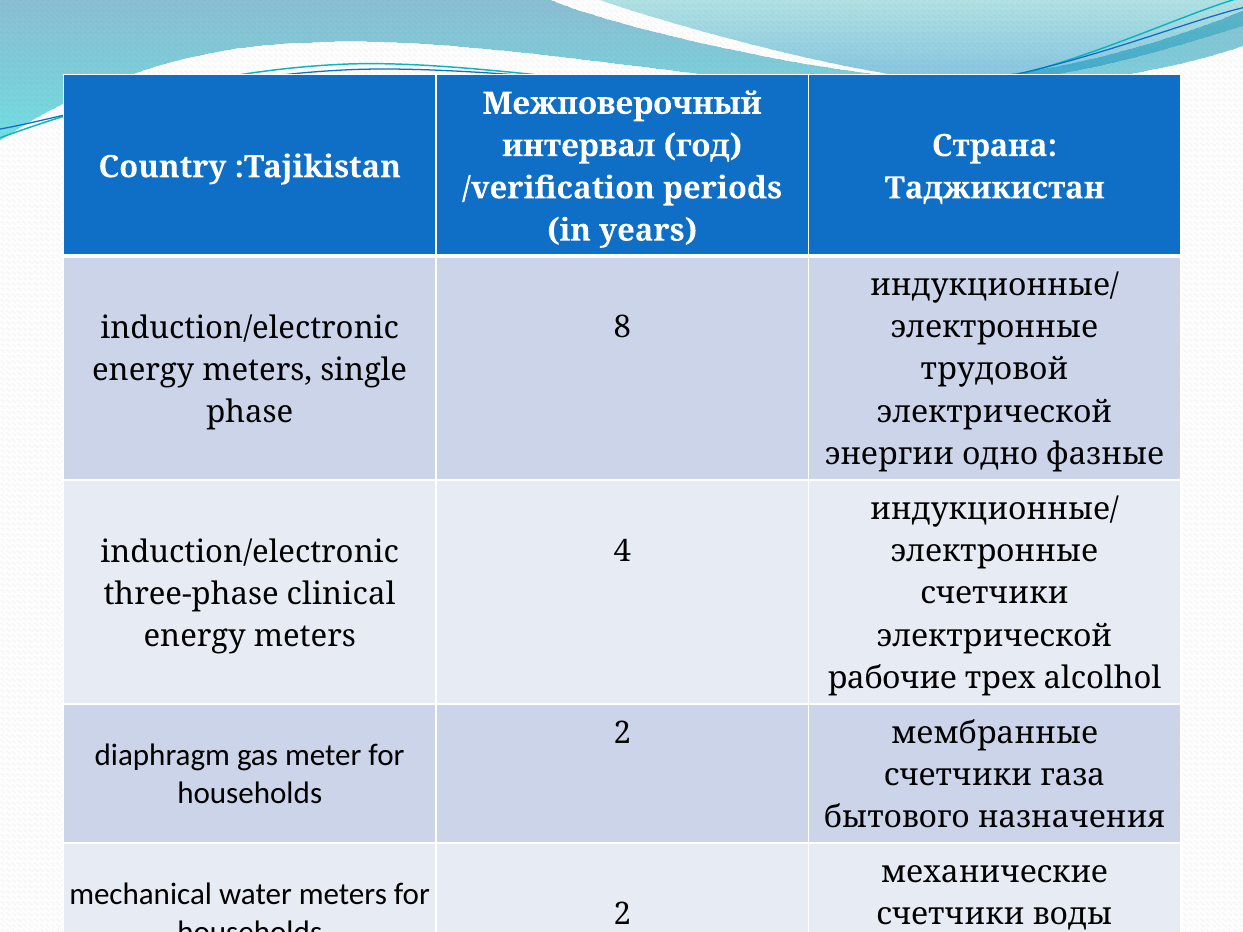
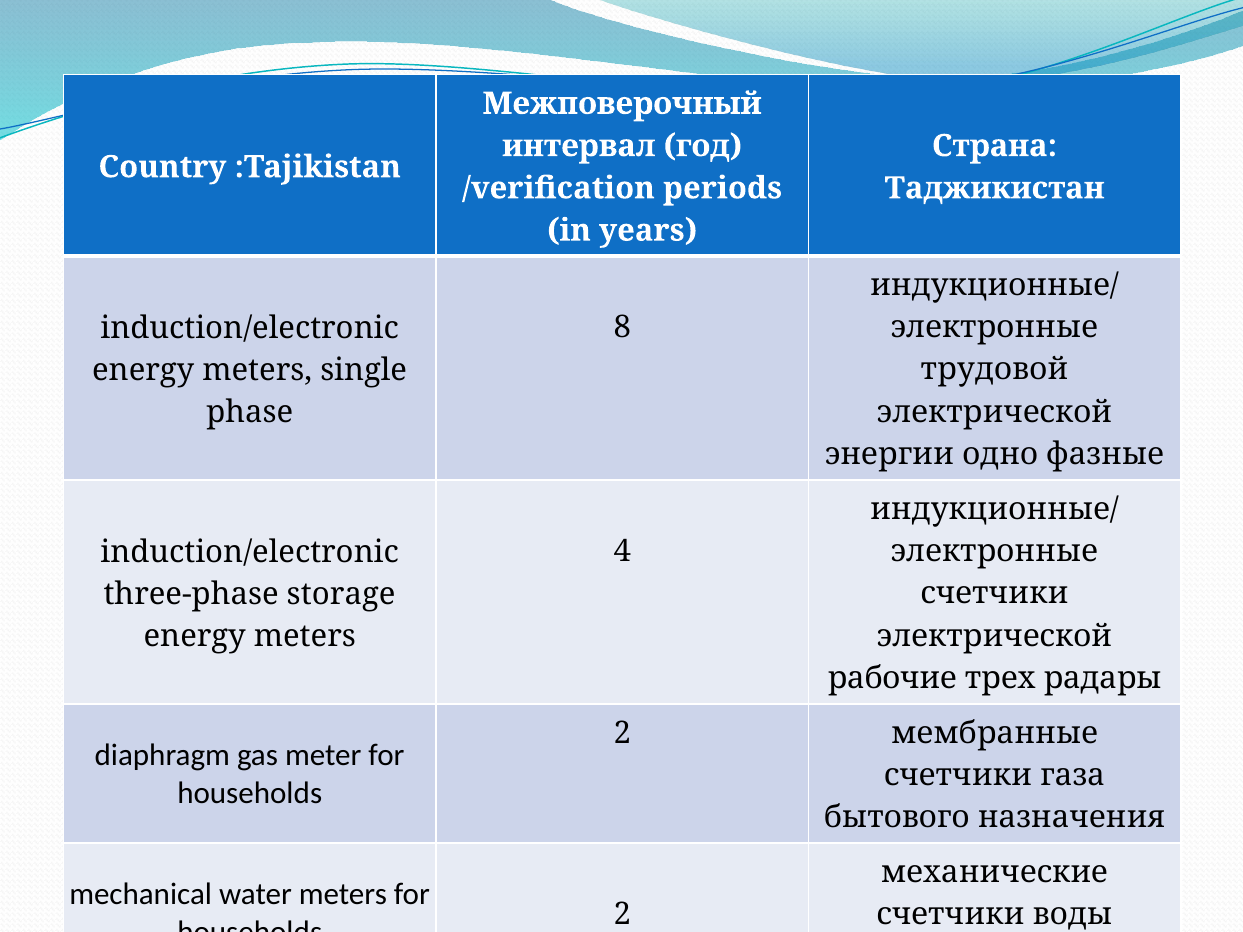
clinical: clinical -> storage
alcolhol: alcolhol -> радары
